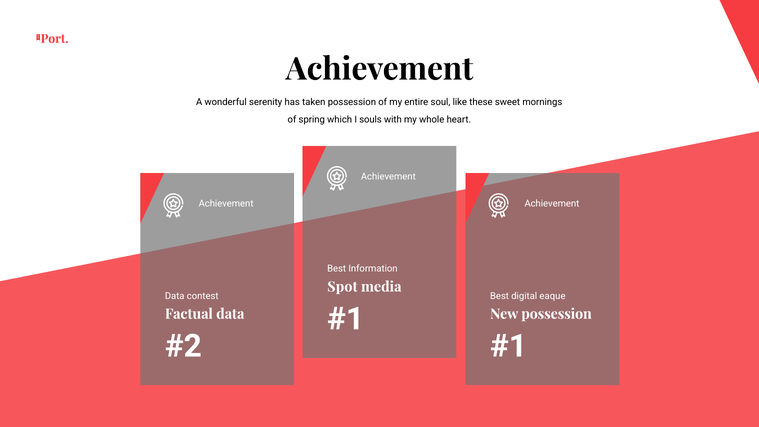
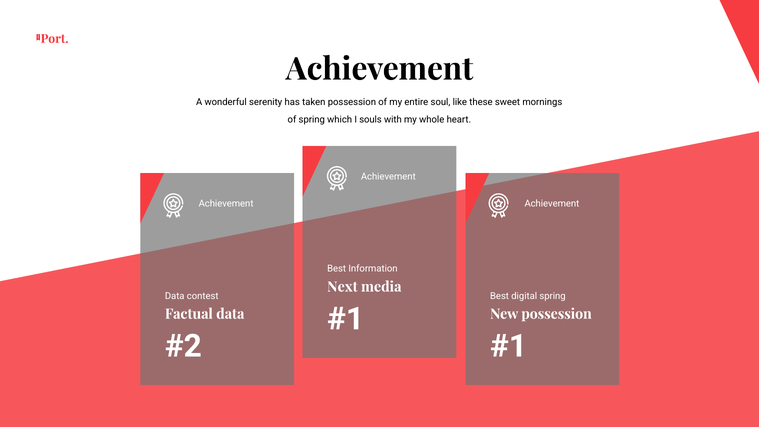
Spot: Spot -> Next
digital eaque: eaque -> spring
